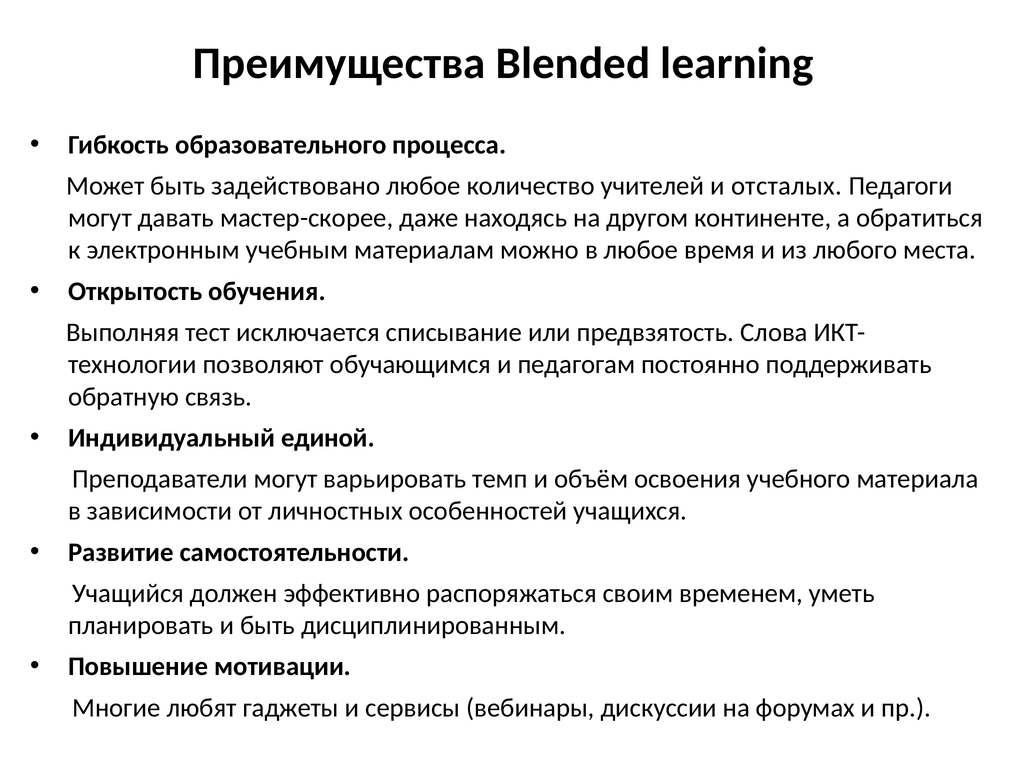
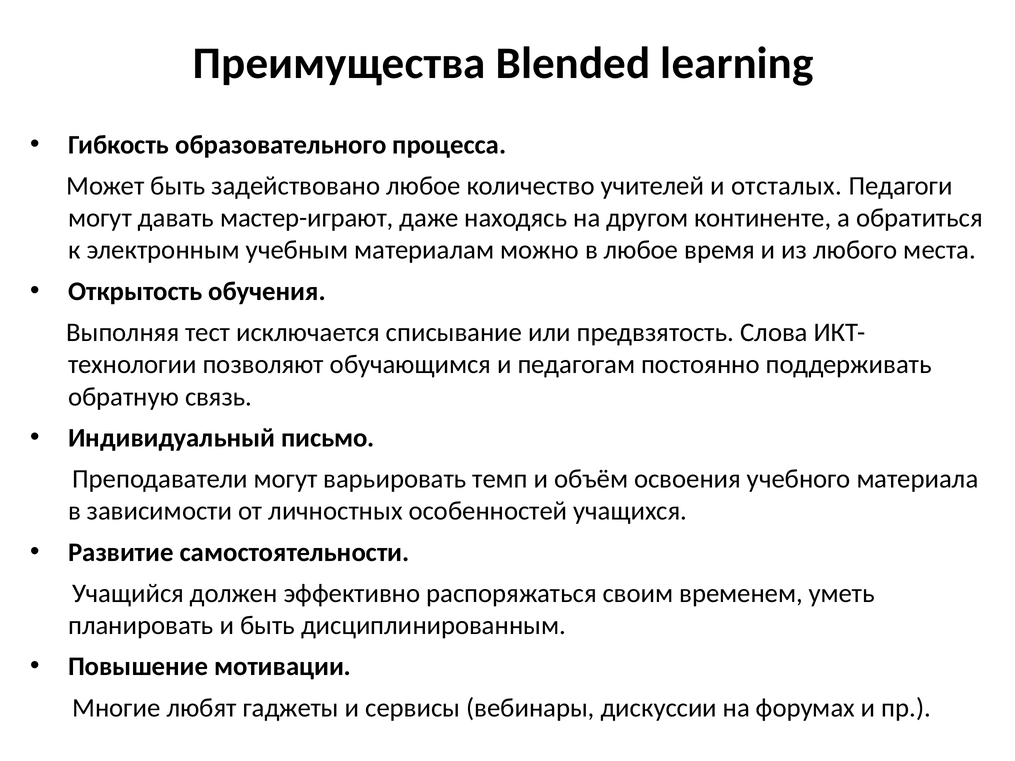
мастер-скорее: мастер-скорее -> мастер-играют
единой: единой -> письмо
